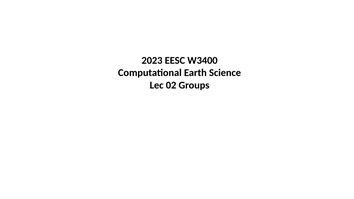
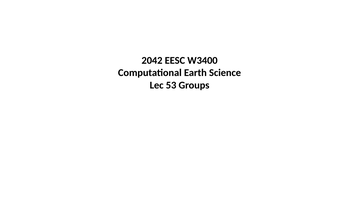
2023: 2023 -> 2042
02: 02 -> 53
